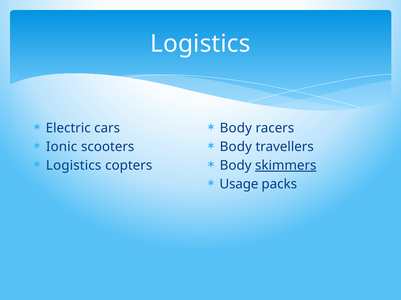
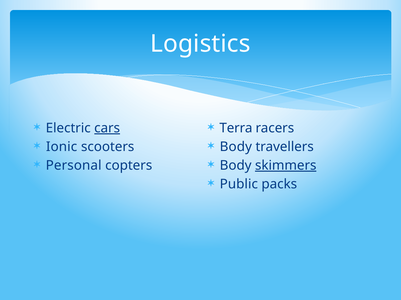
cars underline: none -> present
Body at (236, 128): Body -> Terra
Logistics at (74, 166): Logistics -> Personal
Usage: Usage -> Public
